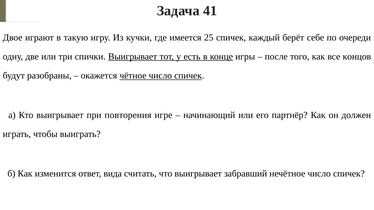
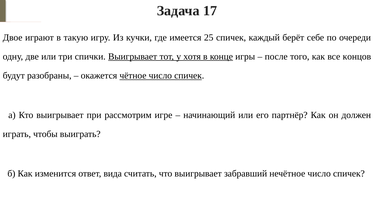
41: 41 -> 17
есть: есть -> хотя
повторения: повторения -> рассмотрим
